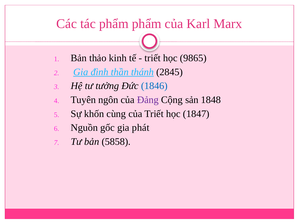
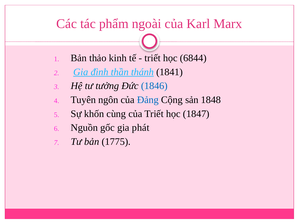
phẩm phẩm: phẩm -> ngoài
9865: 9865 -> 6844
2845: 2845 -> 1841
Đảng colour: purple -> blue
5858: 5858 -> 1775
